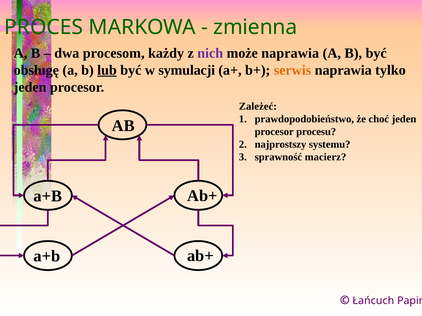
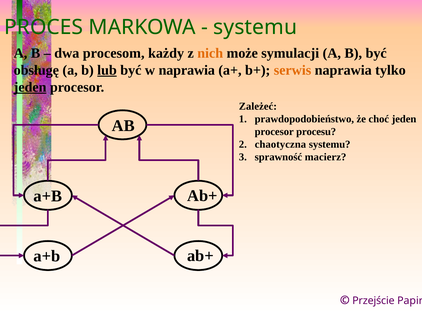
zmienna at (255, 27): zmienna -> systemu
nich colour: purple -> orange
może naprawia: naprawia -> symulacji
w symulacji: symulacji -> naprawia
jeden at (30, 87) underline: none -> present
najprostszy: najprostszy -> chaotyczna
Łańcuch: Łańcuch -> Przejście
